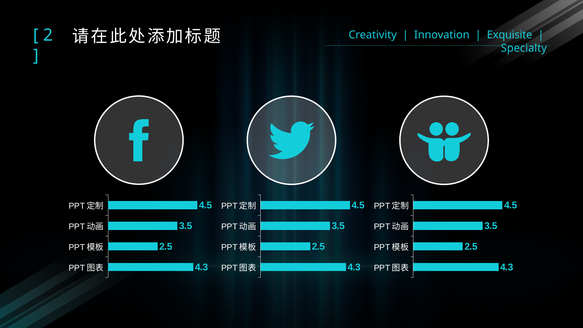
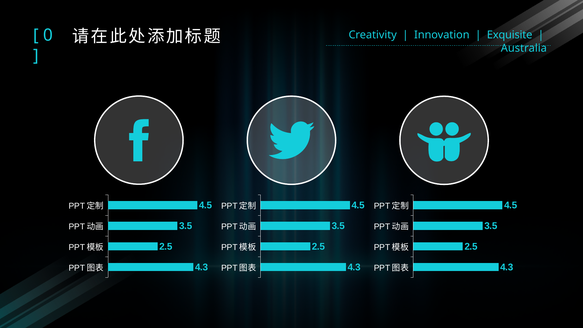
2: 2 -> 0
Specialty: Specialty -> Australia
